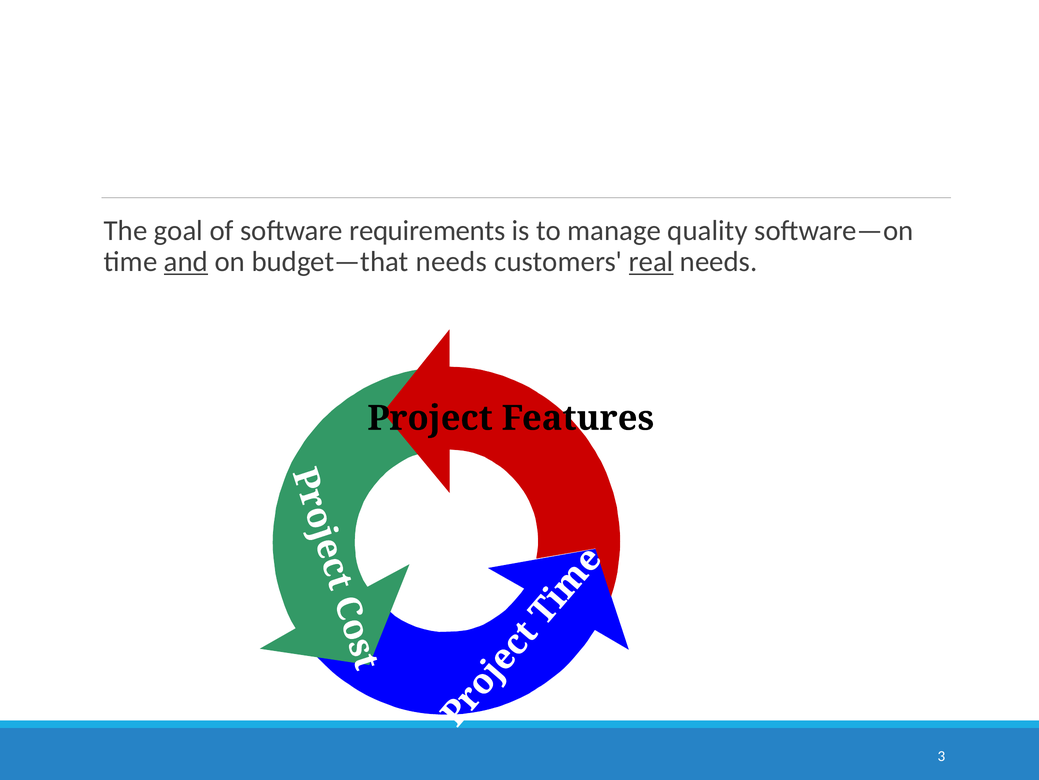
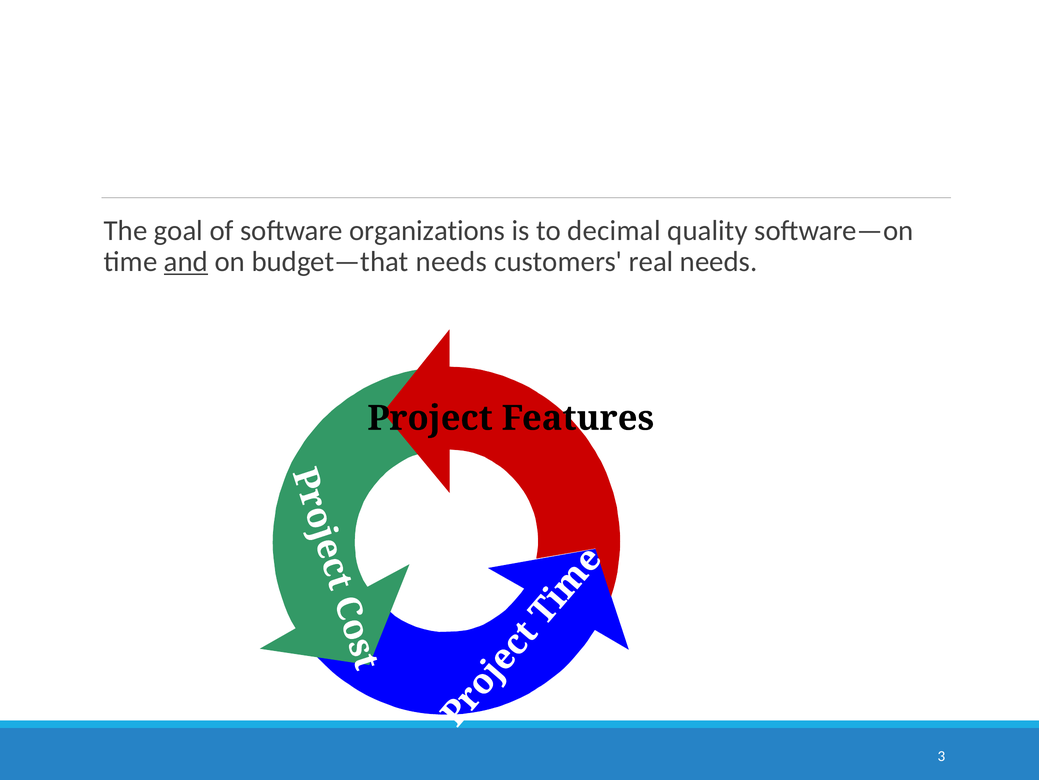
requirements: requirements -> organizations
manage: manage -> decimal
real underline: present -> none
